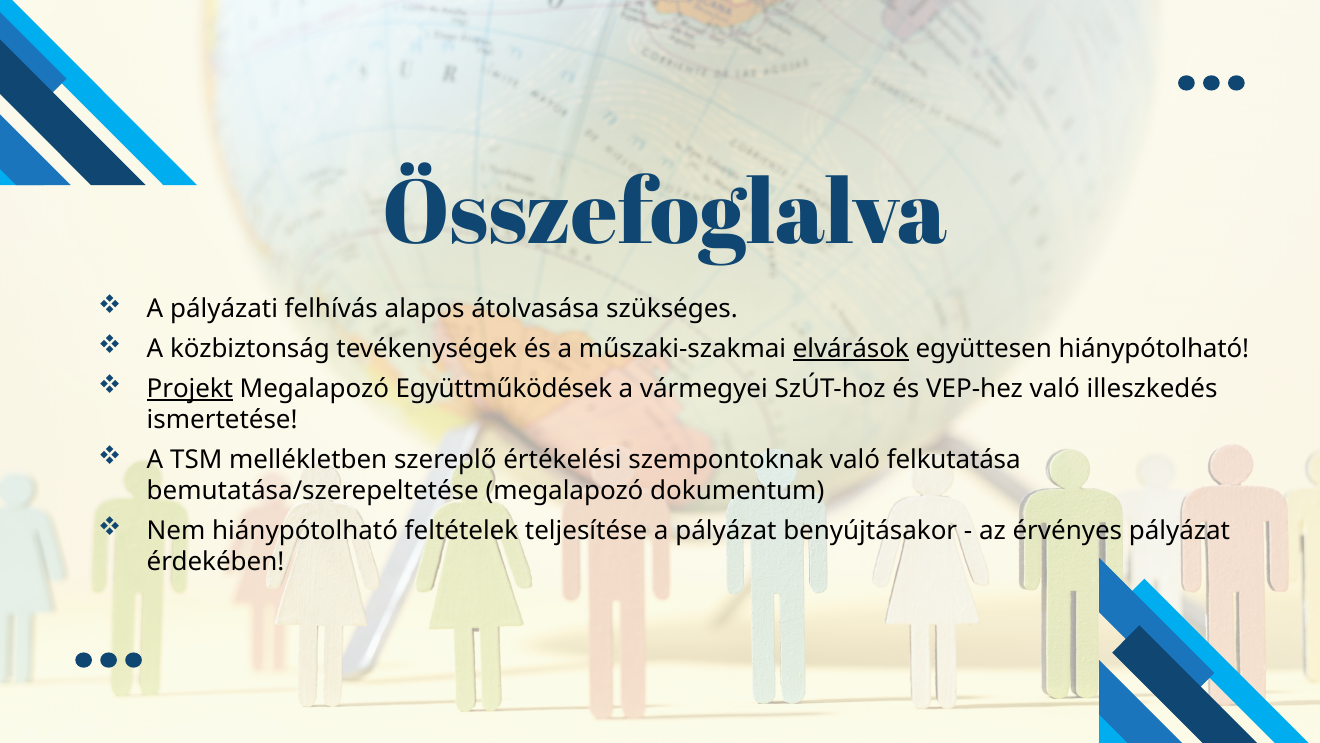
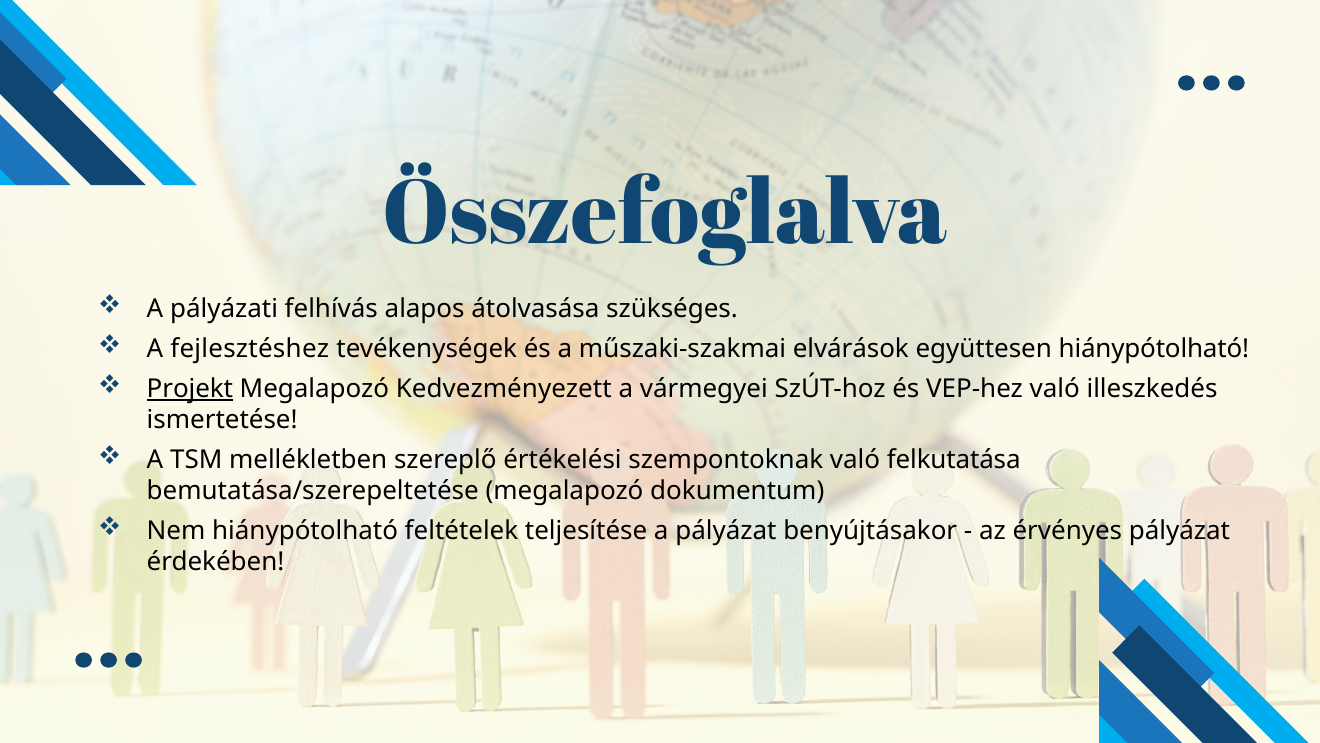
közbiztonság: közbiztonság -> fejlesztéshez
elvárások underline: present -> none
Együttműködések: Együttműködések -> Kedvezményezett
